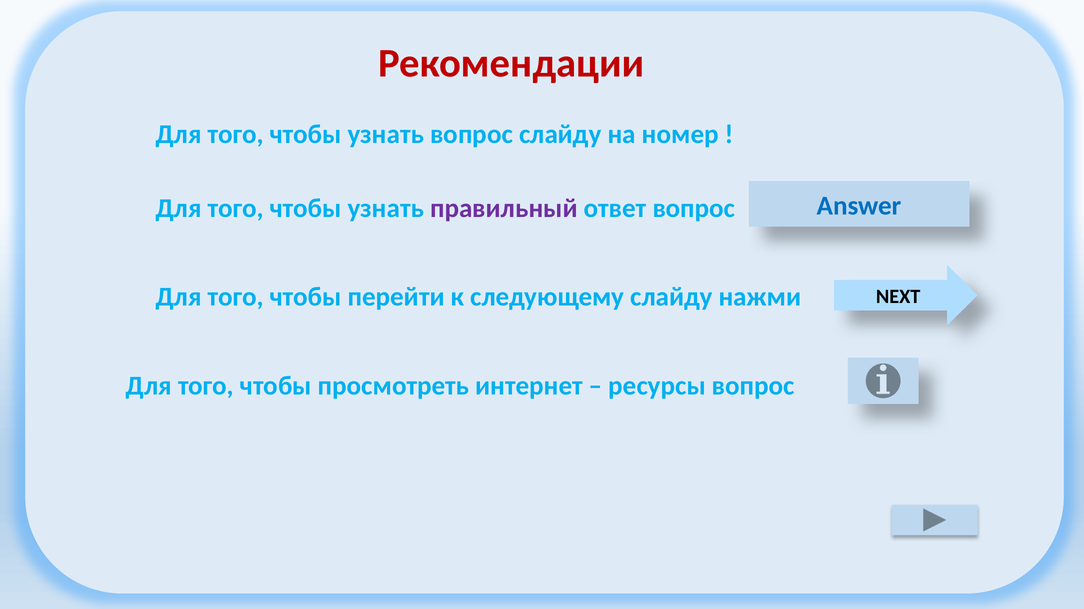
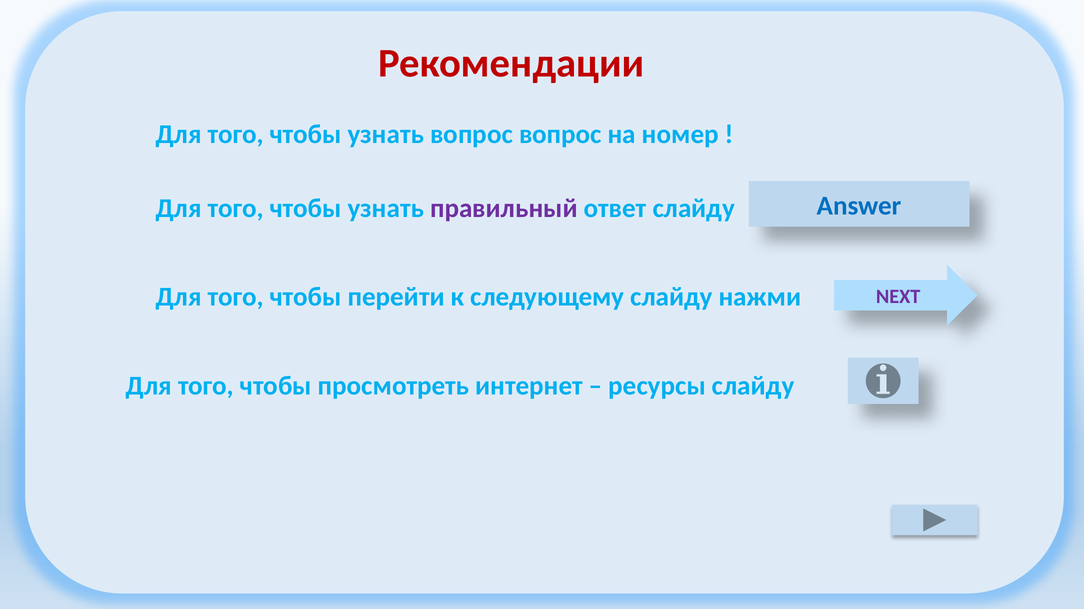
вопрос слайду: слайду -> вопрос
ответ вопрос: вопрос -> слайду
NEXT colour: black -> purple
ресурсы вопрос: вопрос -> слайду
